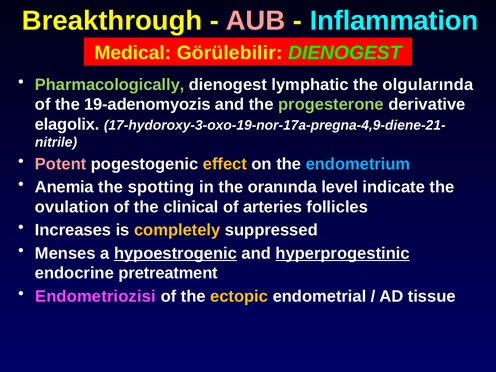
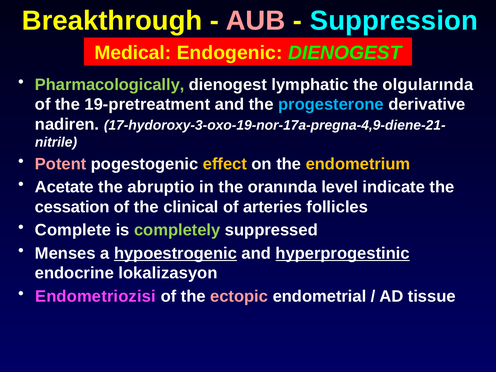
Inflammation: Inflammation -> Suppression
Görülebilir: Görülebilir -> Endogenic
19-adenomyozis: 19-adenomyozis -> 19-pretreatment
progesterone colour: light green -> light blue
elagolix: elagolix -> nadiren
endometrium colour: light blue -> yellow
Anemia: Anemia -> Acetate
spotting: spotting -> abruptio
ovulation: ovulation -> cessation
Increases: Increases -> Complete
completely colour: yellow -> light green
pretreatment: pretreatment -> lokalizasyon
ectopic colour: yellow -> pink
